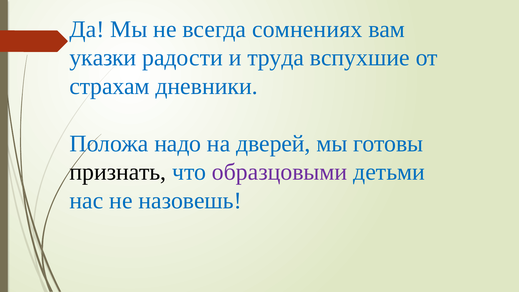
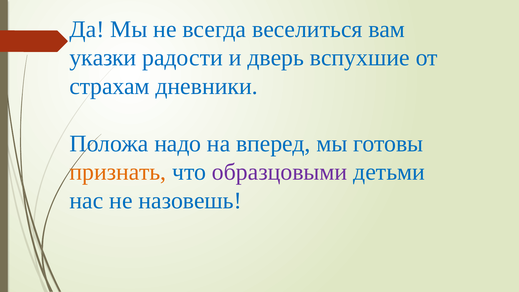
сомнениях: сомнениях -> веселиться
труда: труда -> дверь
дверей: дверей -> вперед
признать colour: black -> orange
